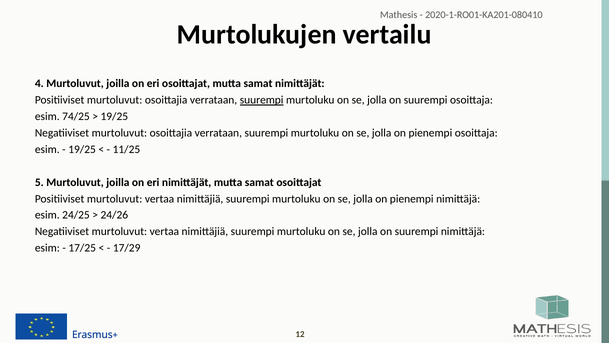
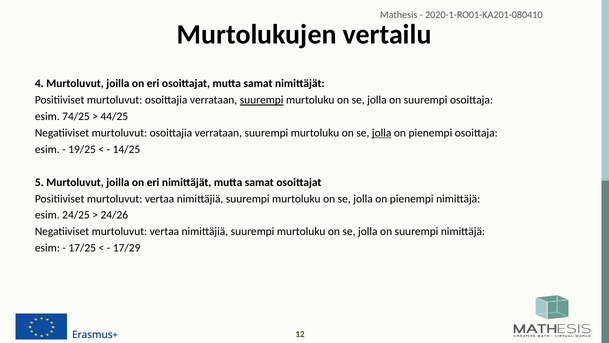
19/25 at (114, 116): 19/25 -> 44/25
jolla at (382, 133) underline: none -> present
11/25: 11/25 -> 14/25
